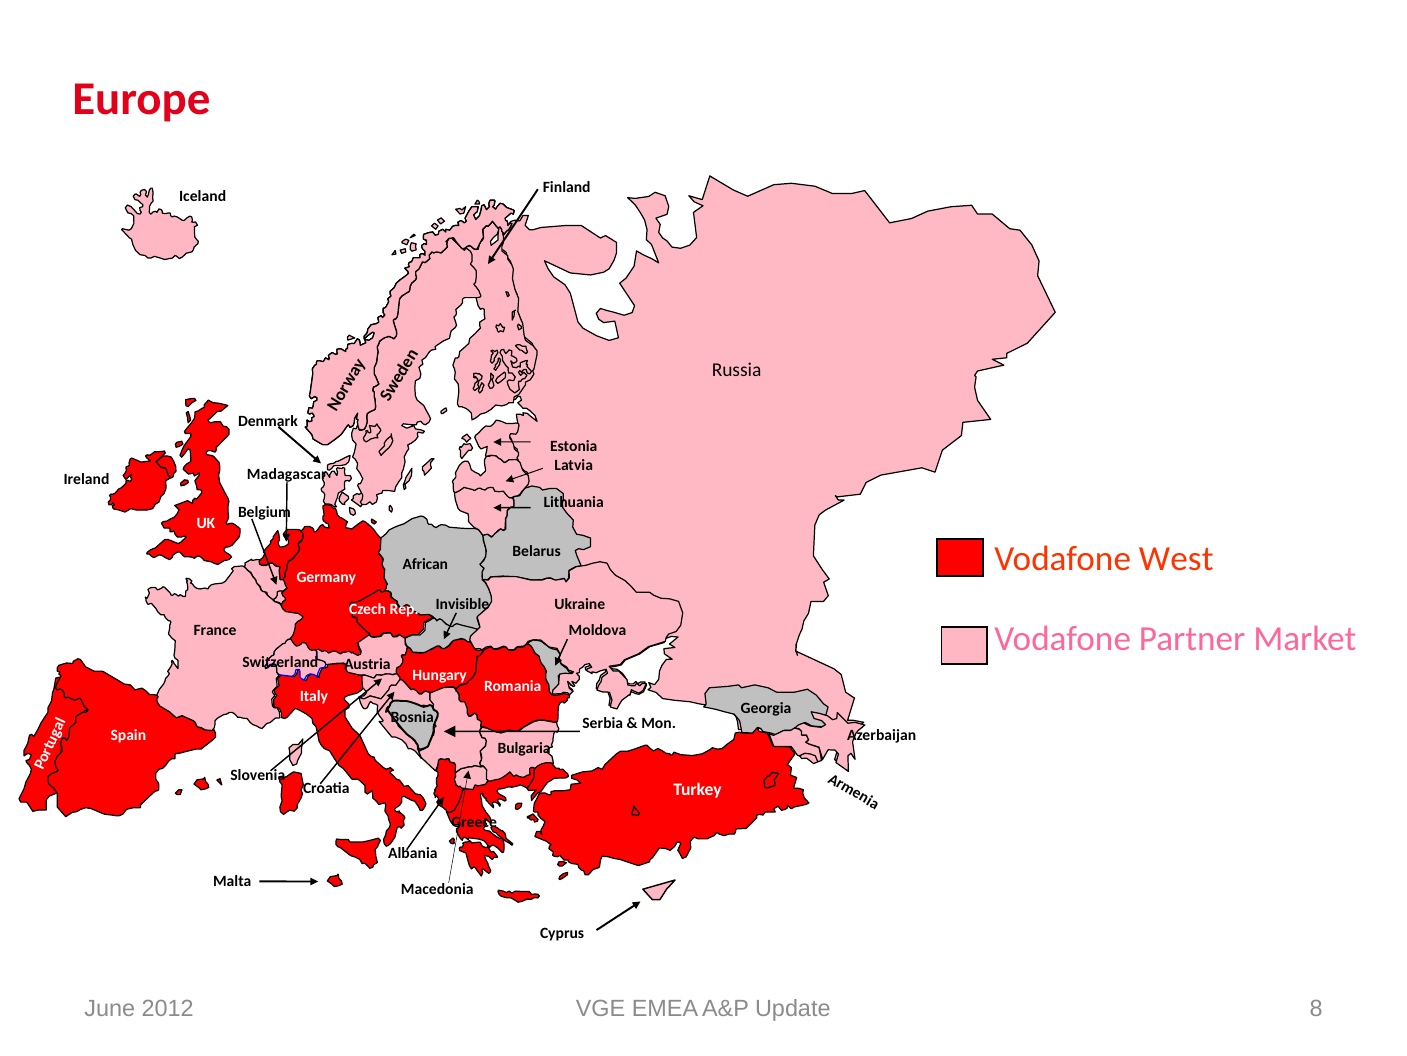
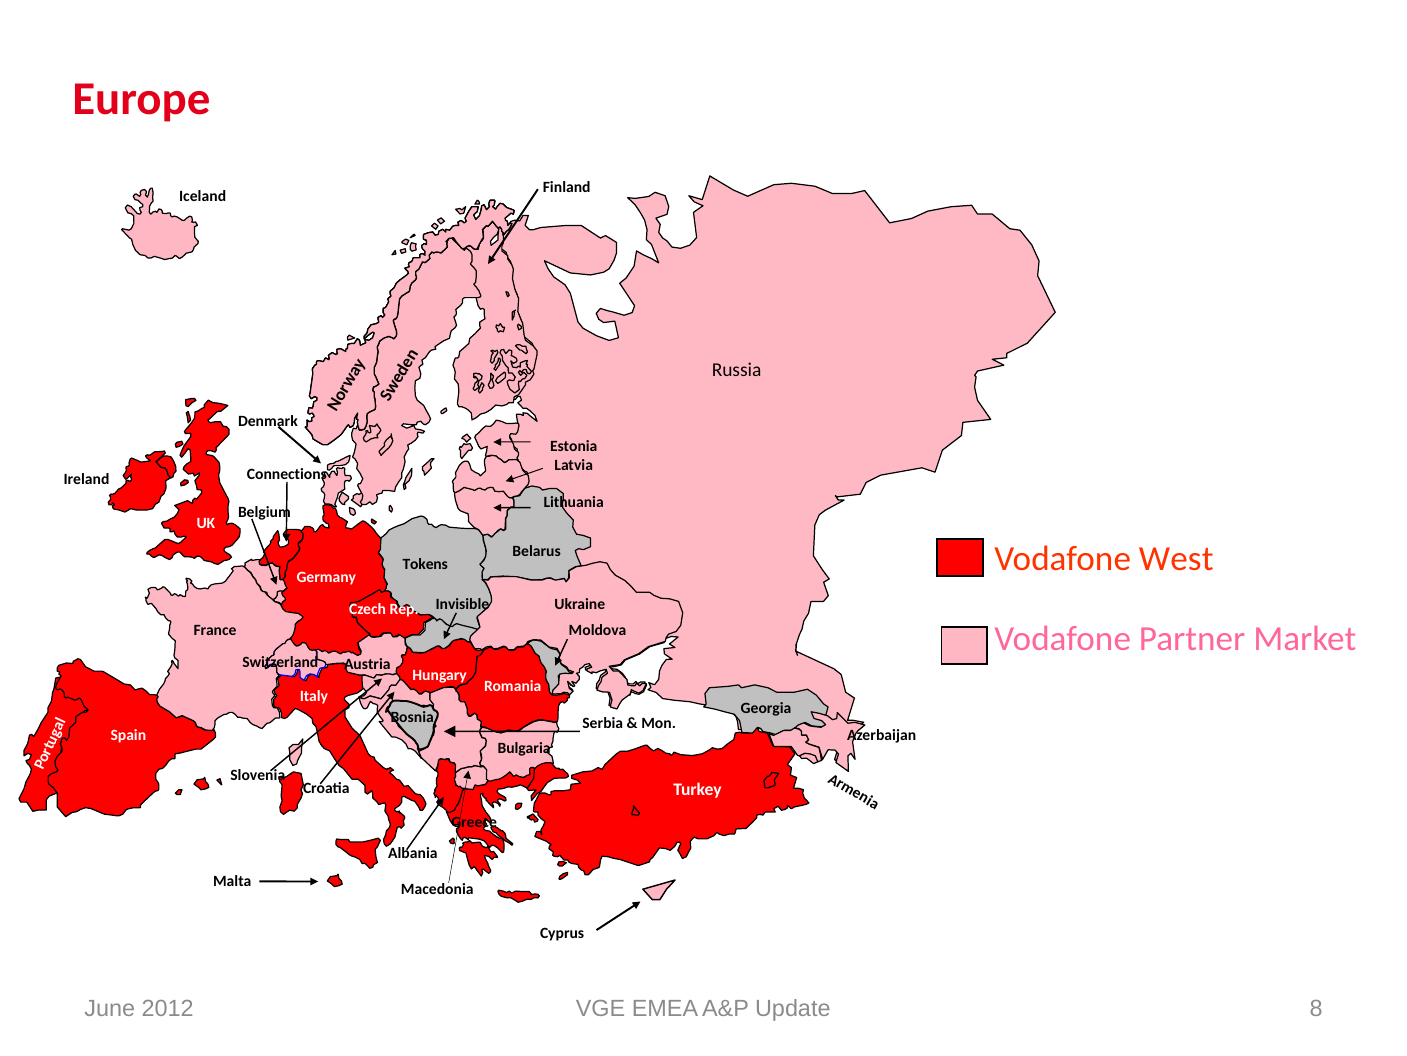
Madagascar: Madagascar -> Connections
African: African -> Tokens
